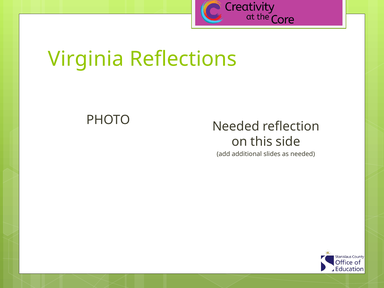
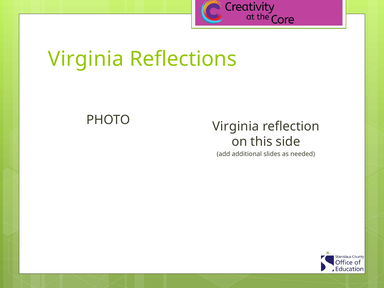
Needed at (236, 126): Needed -> Virginia
